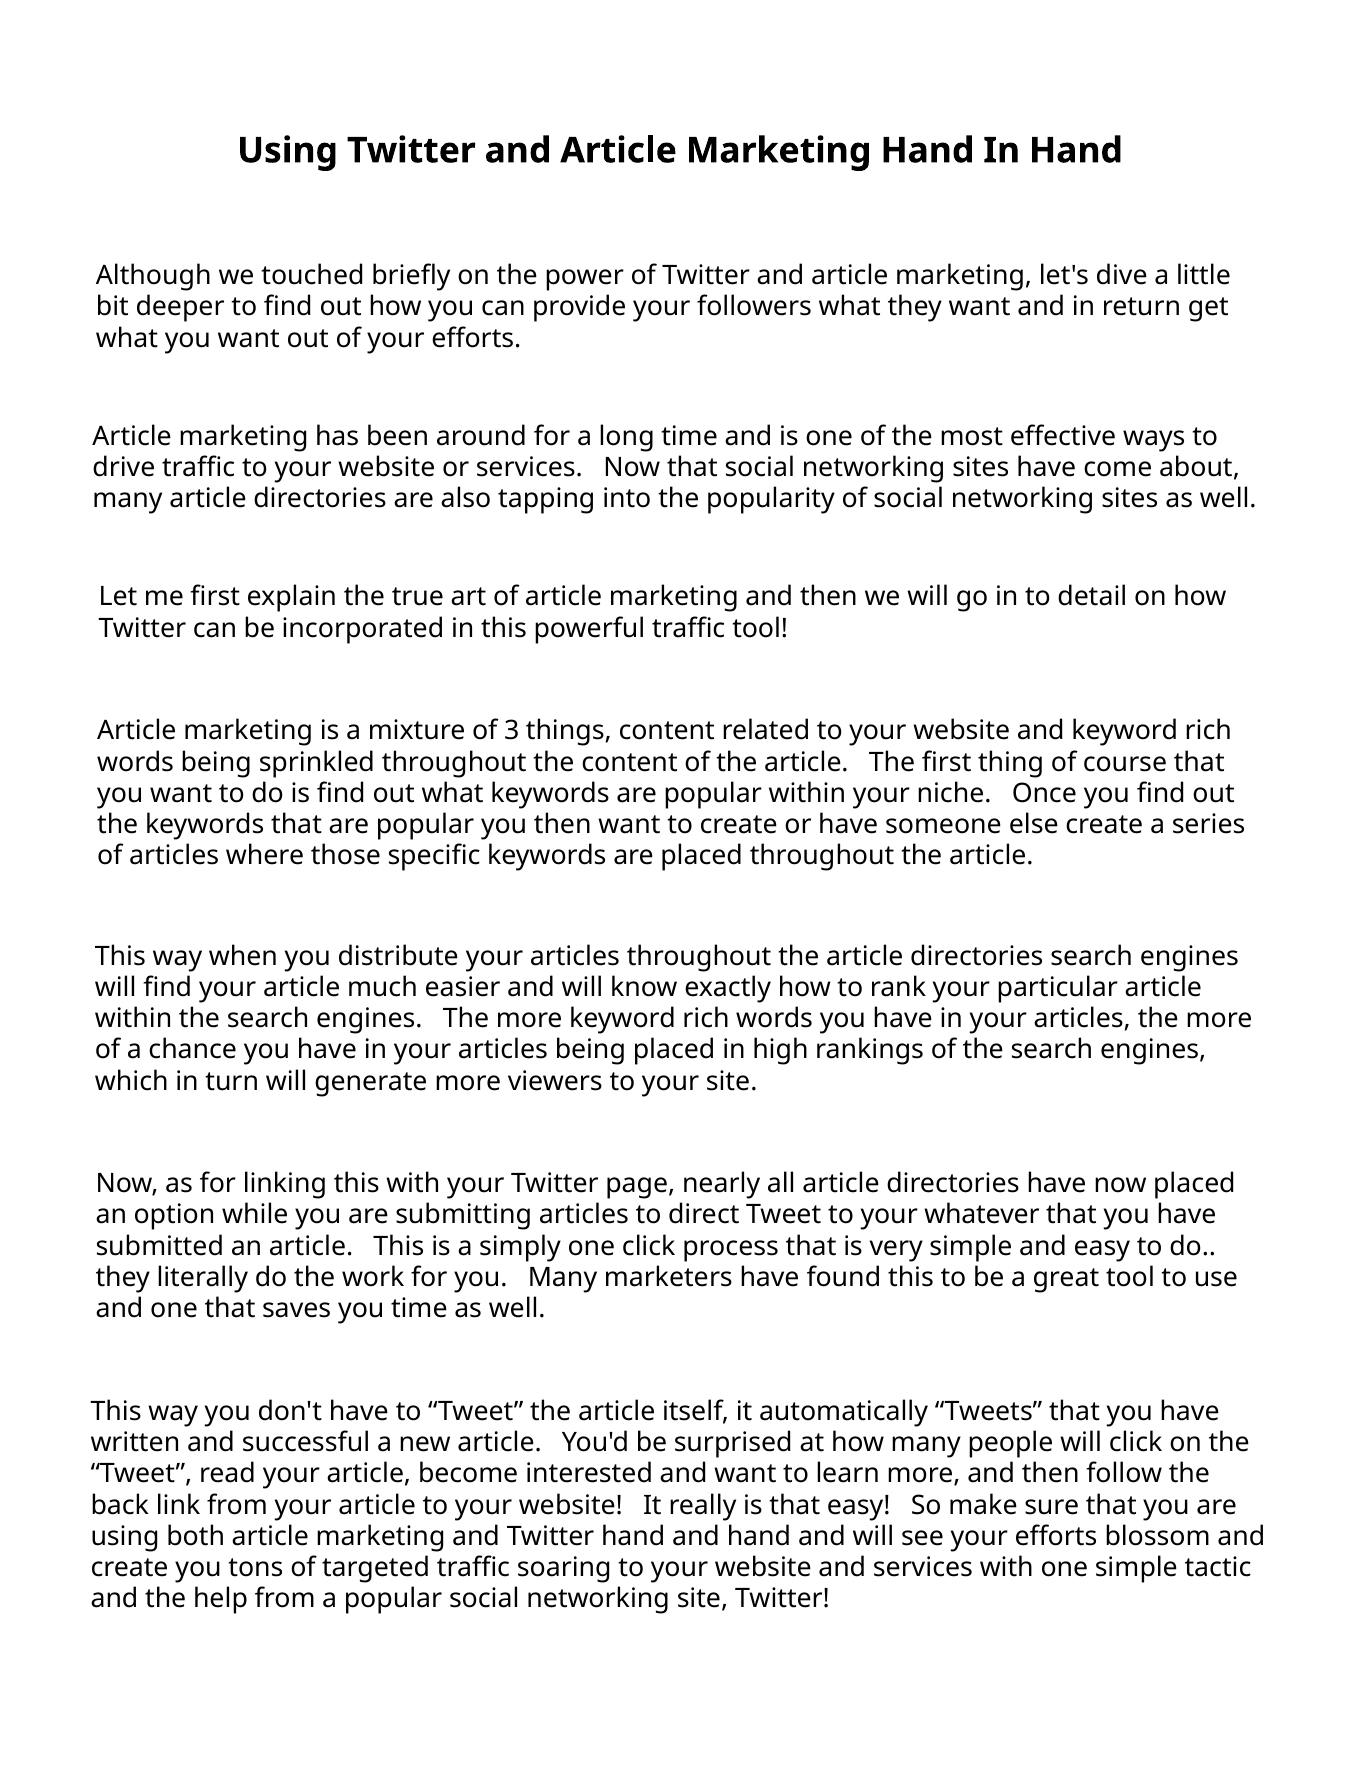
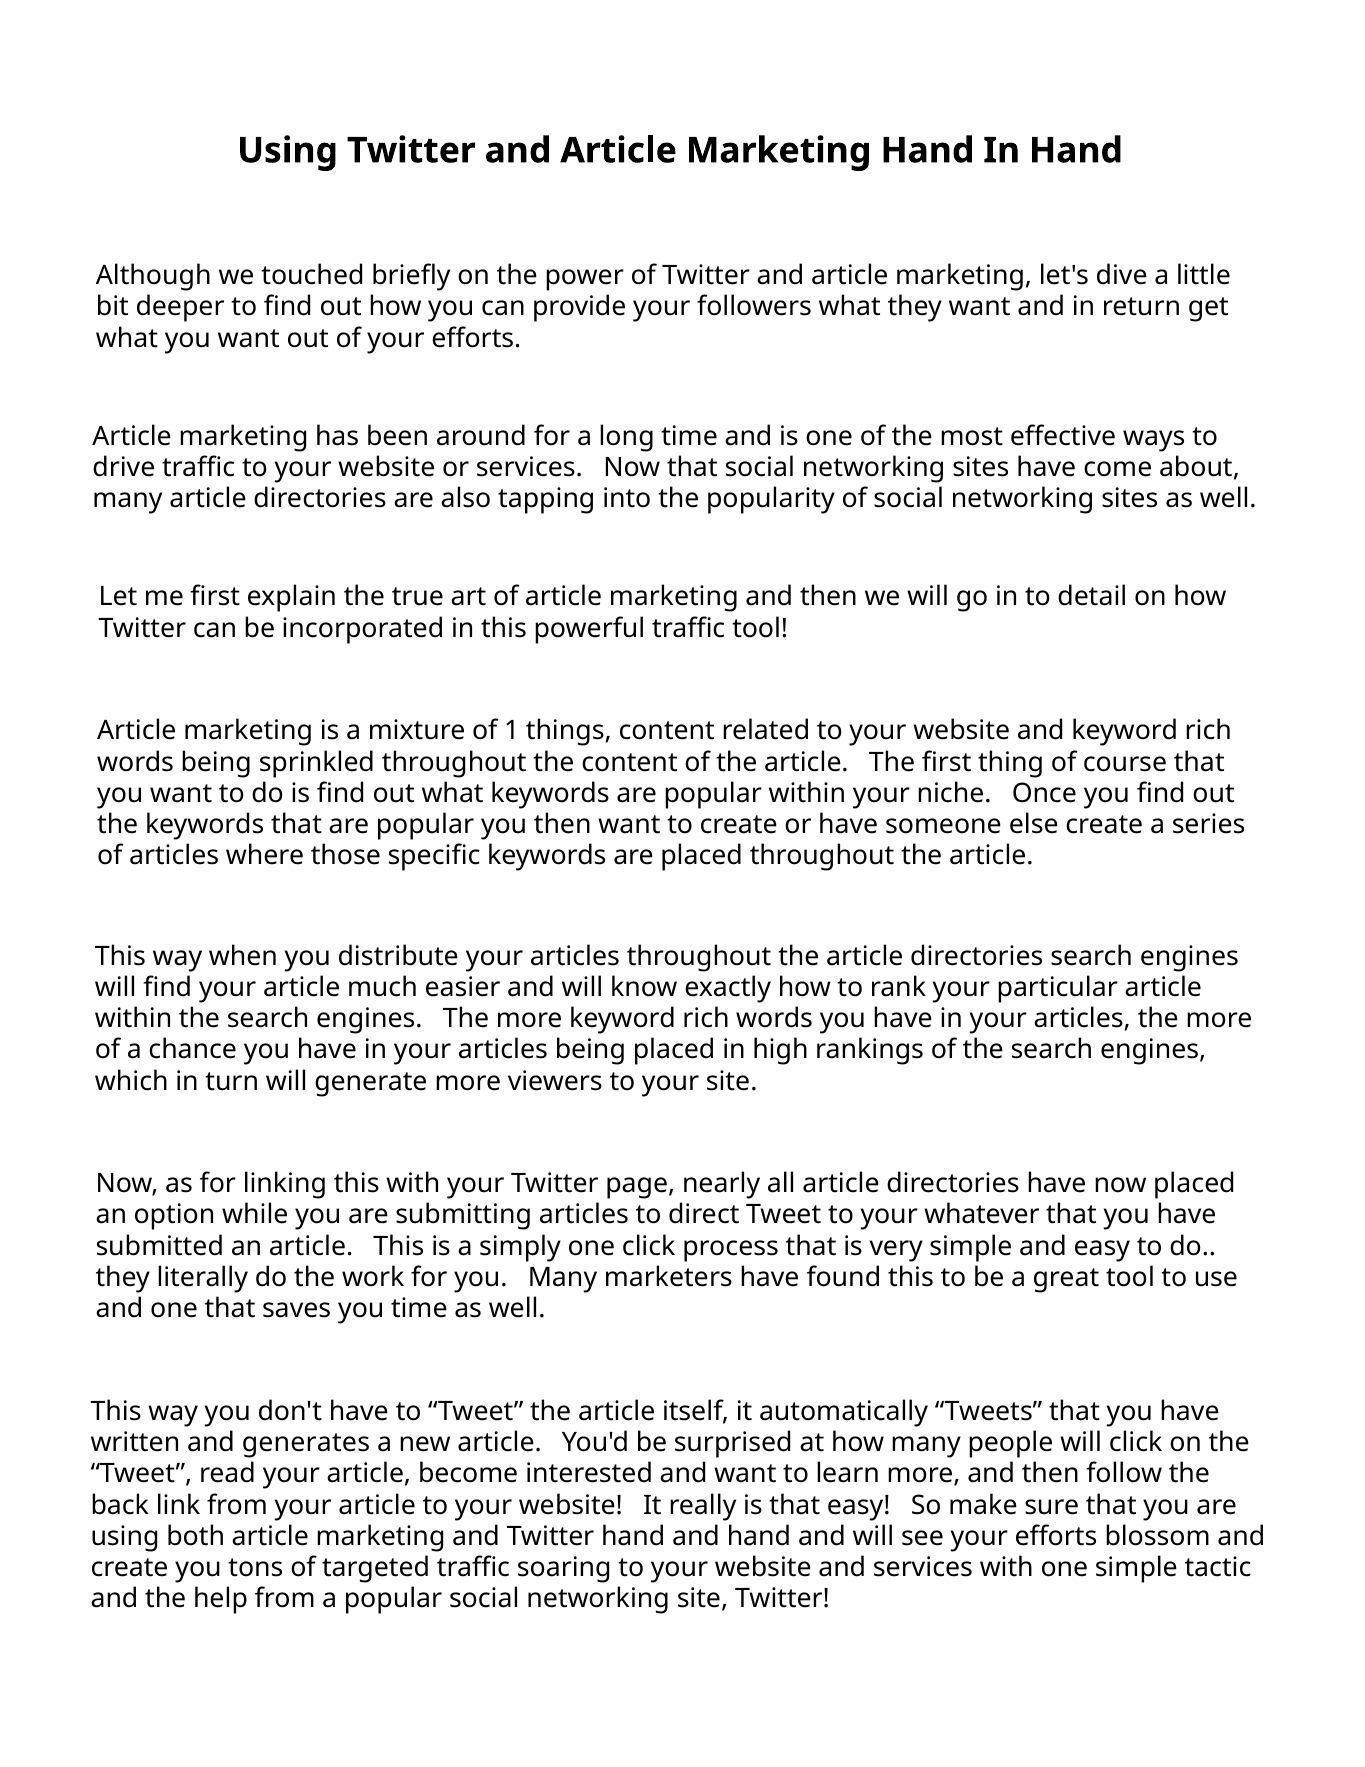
3: 3 -> 1
successful: successful -> generates
